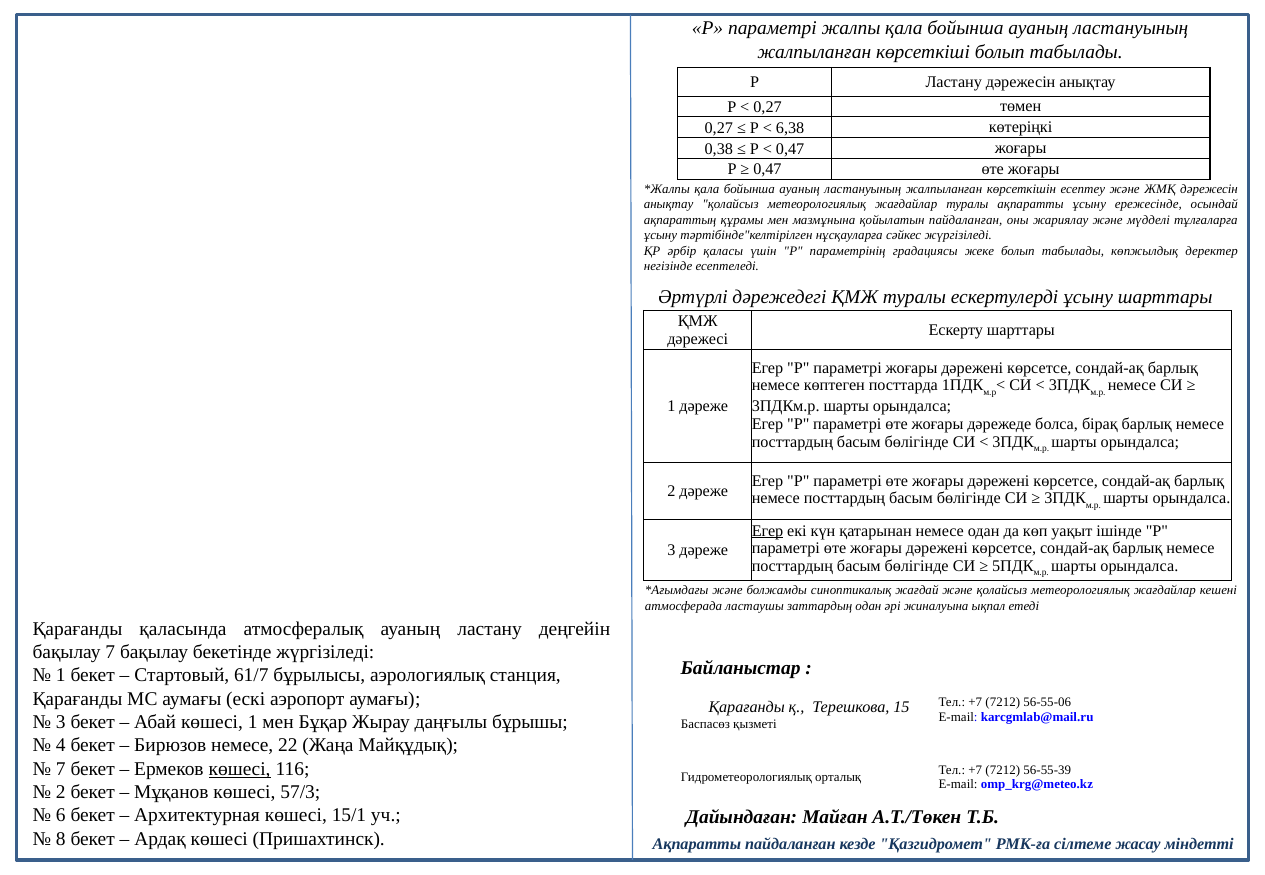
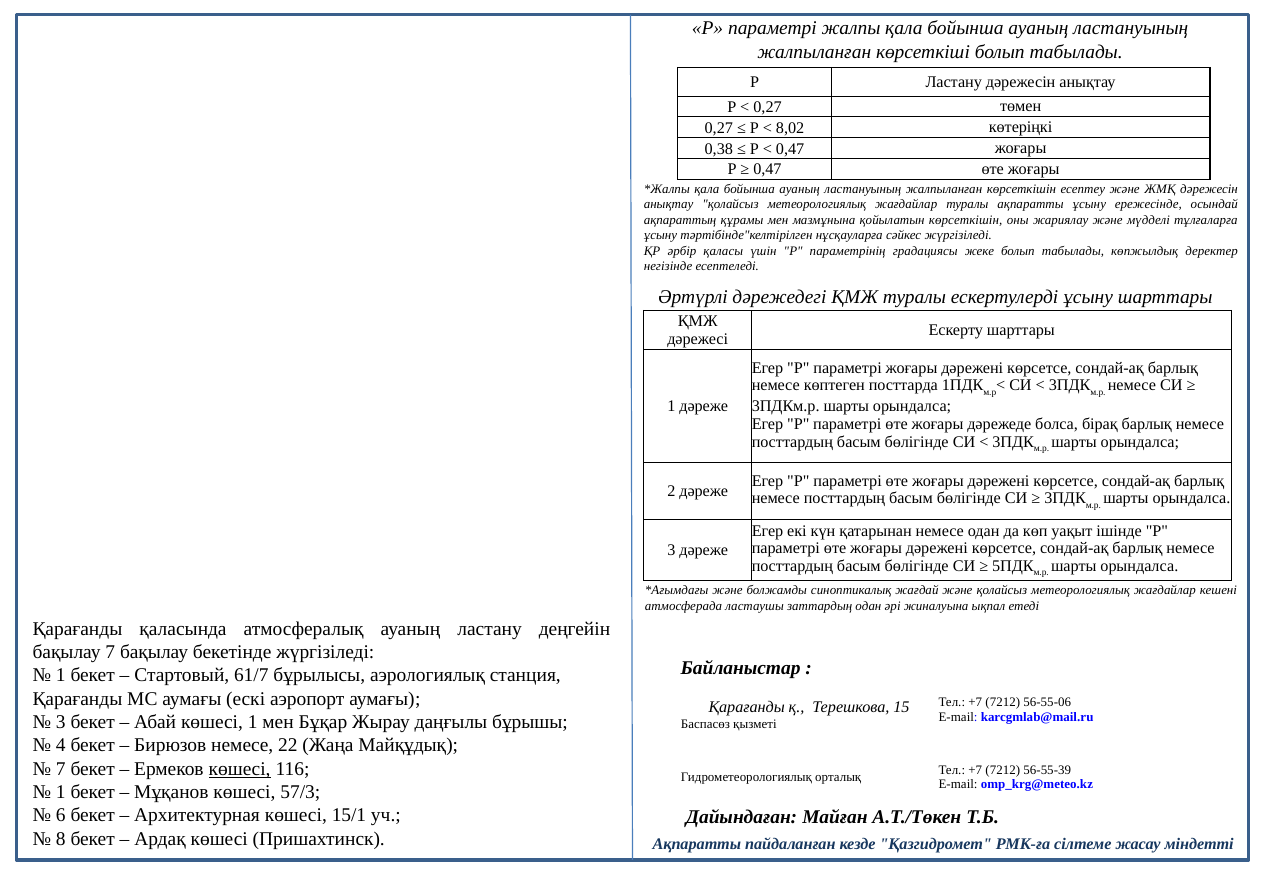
6,38: 6,38 -> 8,02
қойылатын пайдаланған: пайдаланған -> көрсеткішін
Егер at (768, 531) underline: present -> none
2 at (61, 793): 2 -> 1
